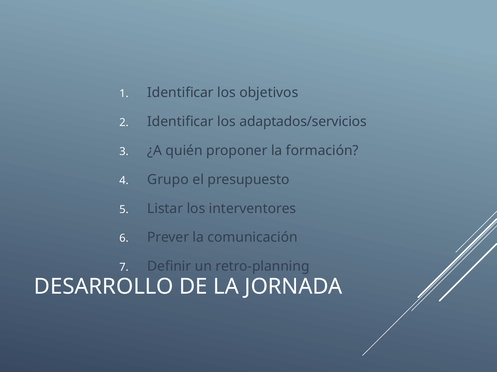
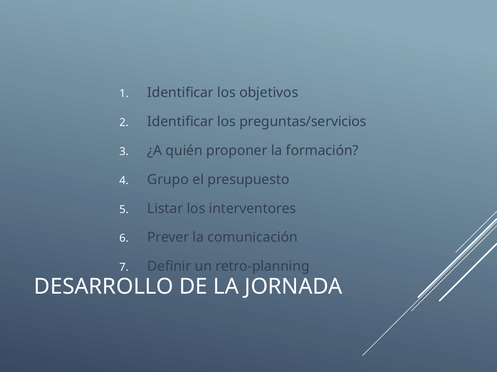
adaptados/servicios: adaptados/servicios -> preguntas/servicios
